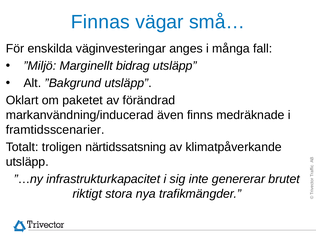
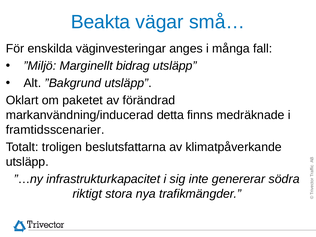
Finnas: Finnas -> Beakta
även: även -> detta
närtidssatsning: närtidssatsning -> beslutsfattarna
brutet: brutet -> södra
